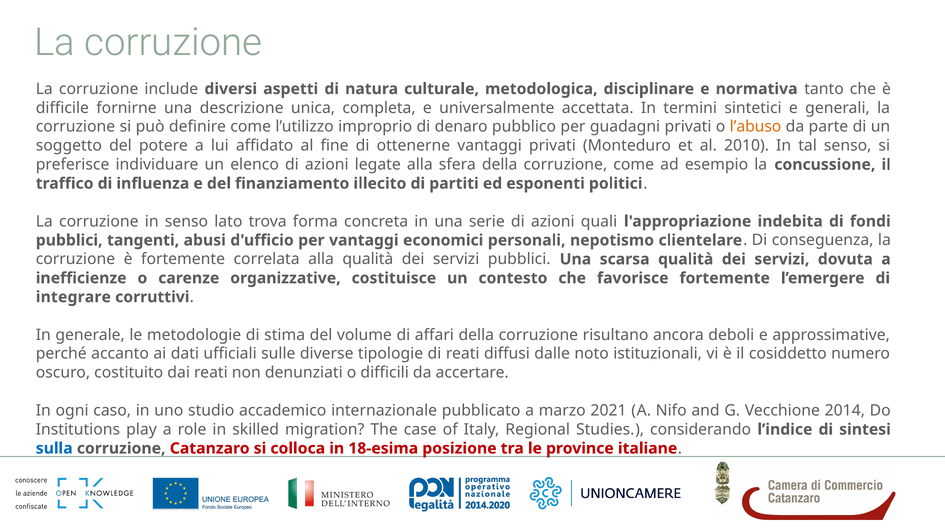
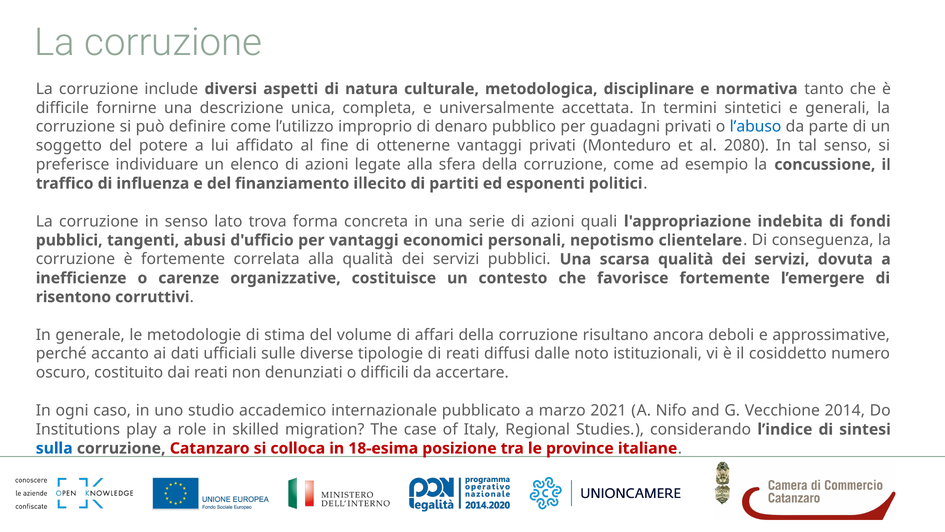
l’abuso colour: orange -> blue
2010: 2010 -> 2080
integrare: integrare -> risentono
